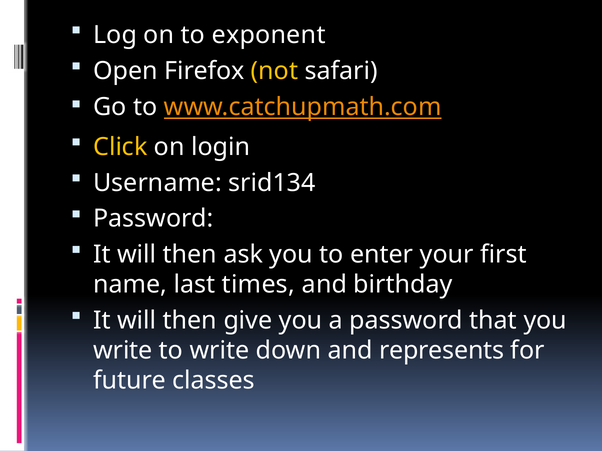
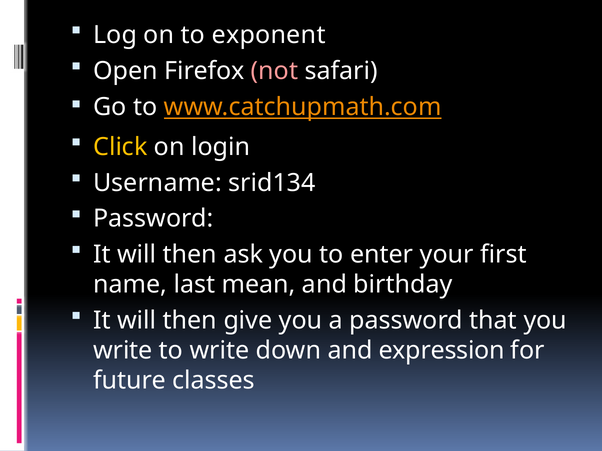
not colour: yellow -> pink
times: times -> mean
represents: represents -> expression
